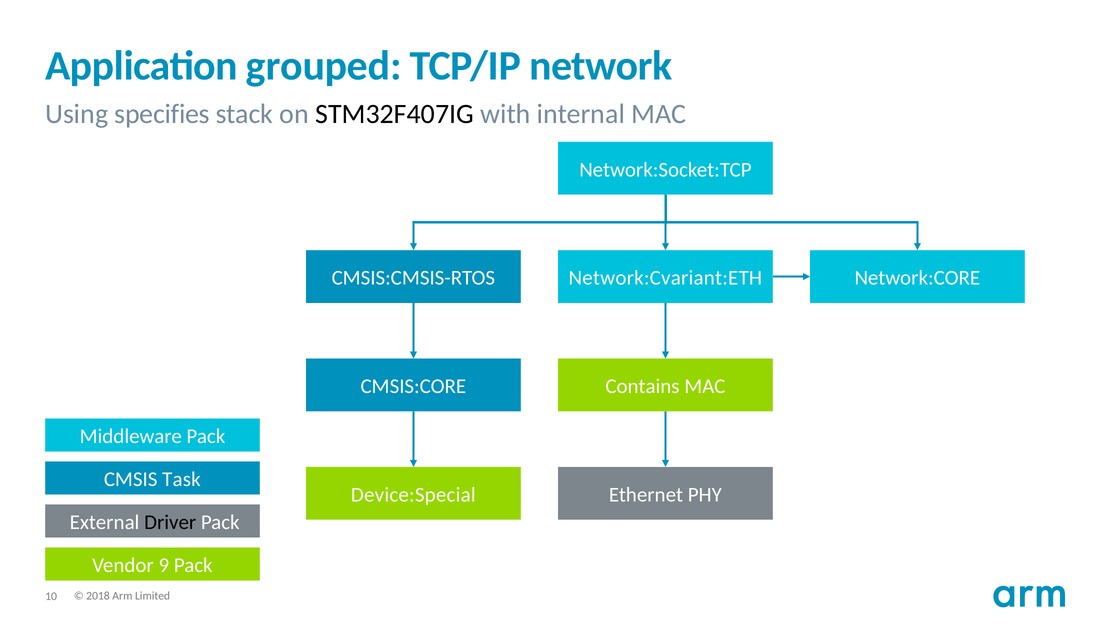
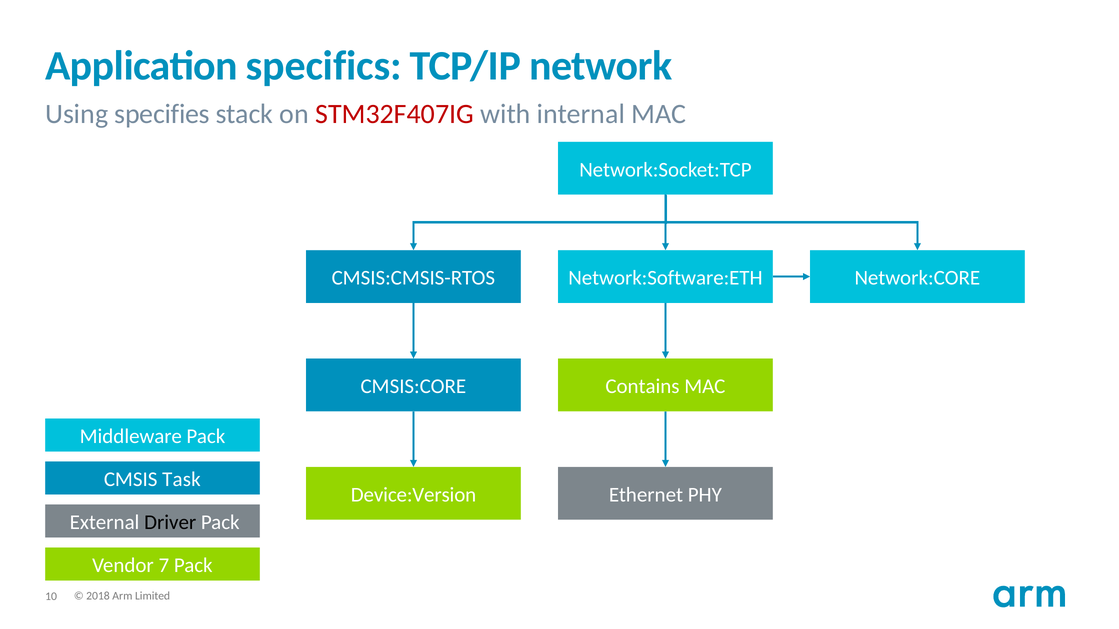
grouped: grouped -> specifics
STM32F407IG colour: black -> red
Network:Cvariant:ETH: Network:Cvariant:ETH -> Network:Software:ETH
Device:Special: Device:Special -> Device:Version
9: 9 -> 7
